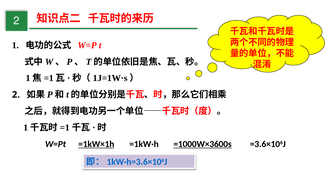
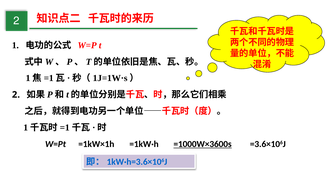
=1kW×1h underline: present -> none
